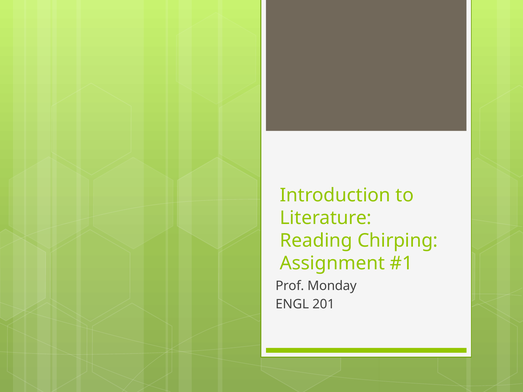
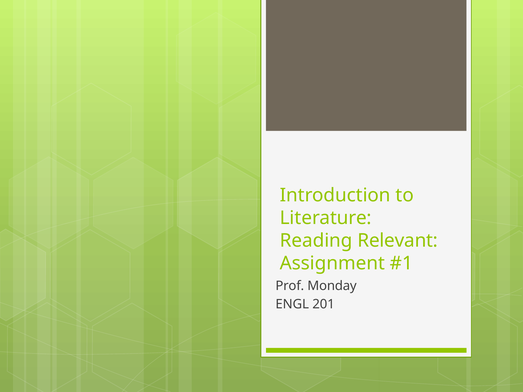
Chirping: Chirping -> Relevant
